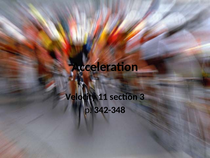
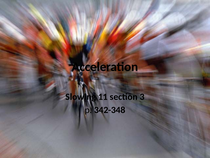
Velocity: Velocity -> Slowing
